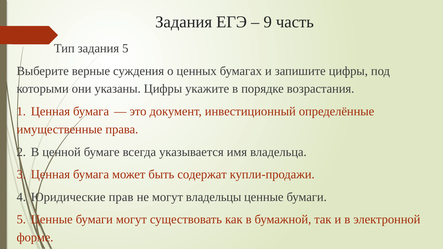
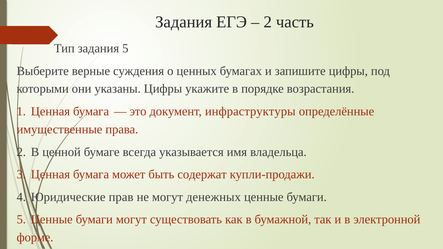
9 at (268, 22): 9 -> 2
инвестиционный: инвестиционный -> инфраструктуры
владельцы: владельцы -> денежных
